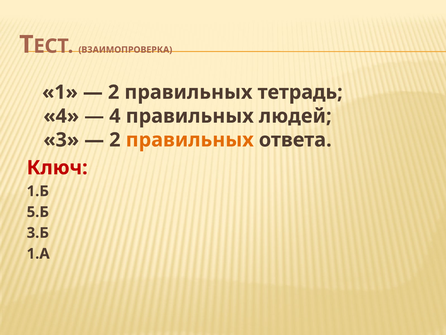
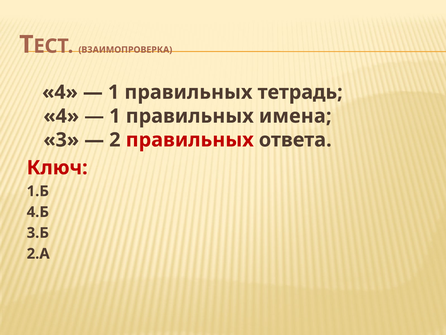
1 at (60, 92): 1 -> 4
2 at (114, 92): 2 -> 1
4 at (115, 116): 4 -> 1
людей: людей -> имена
правильных at (190, 140) colour: orange -> red
5.Б: 5.Б -> 4.Б
1.А: 1.А -> 2.А
